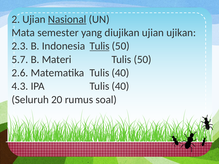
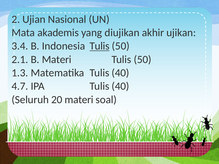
Nasional underline: present -> none
semester: semester -> akademis
diujikan ujian: ujian -> akhir
2.3: 2.3 -> 3.4
5.7: 5.7 -> 2.1
2.6: 2.6 -> 1.3
4.3: 4.3 -> 4.7
20 rumus: rumus -> materi
